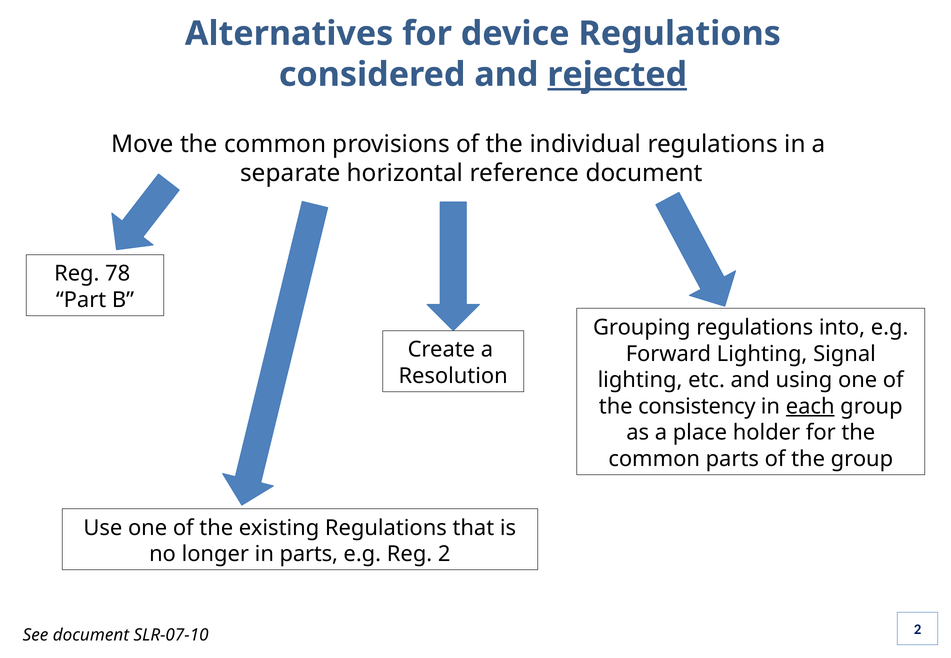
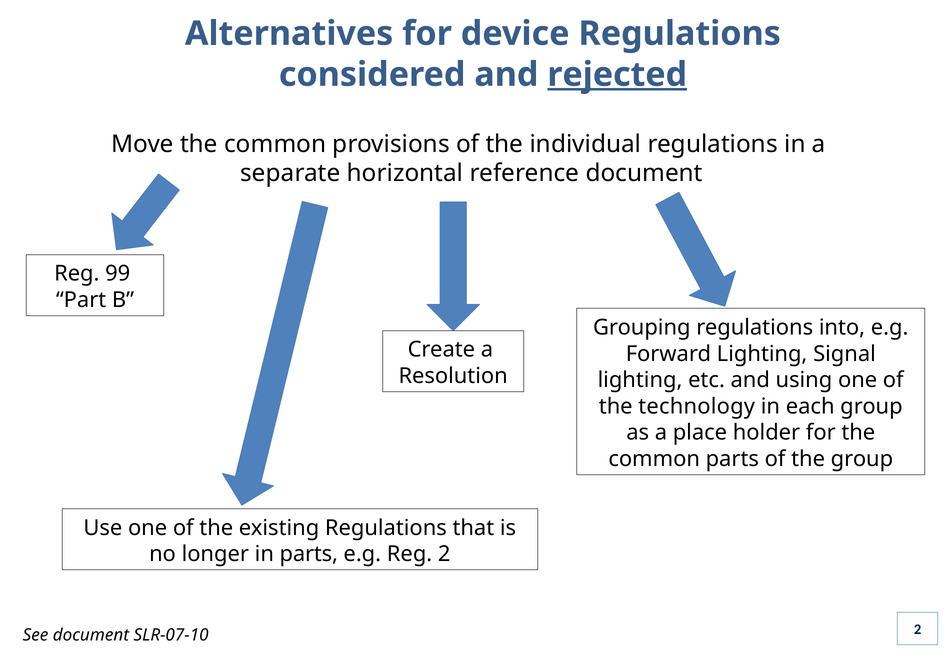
78: 78 -> 99
consistency: consistency -> technology
each underline: present -> none
